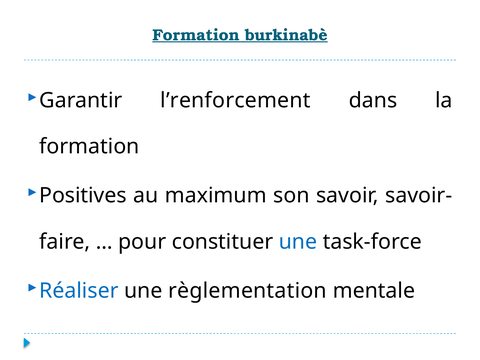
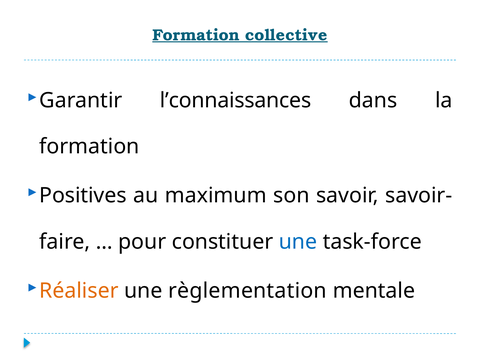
burkinabè: burkinabè -> collective
l’renforcement: l’renforcement -> l’connaissances
Réaliser colour: blue -> orange
